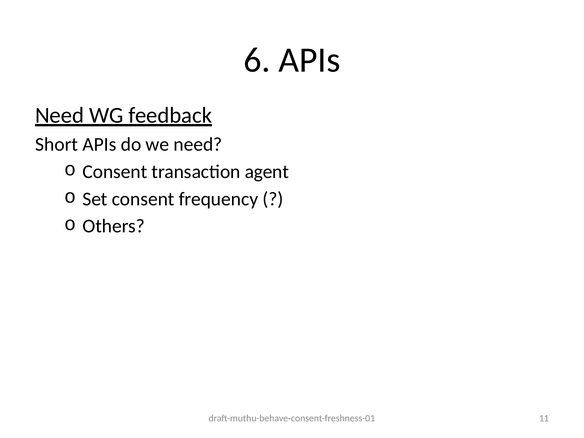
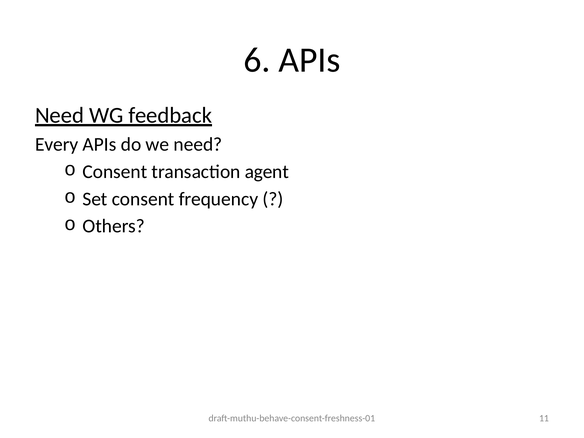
Short: Short -> Every
